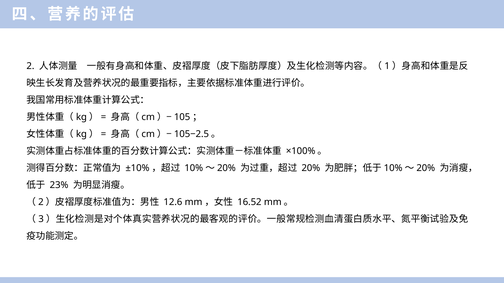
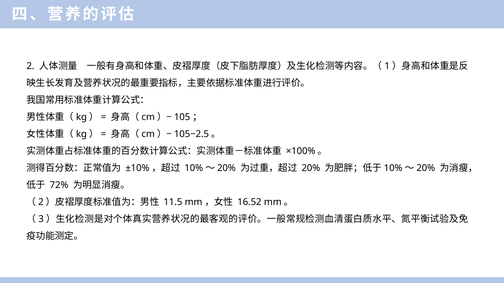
23%: 23% -> 72%
12.6: 12.6 -> 11.5
